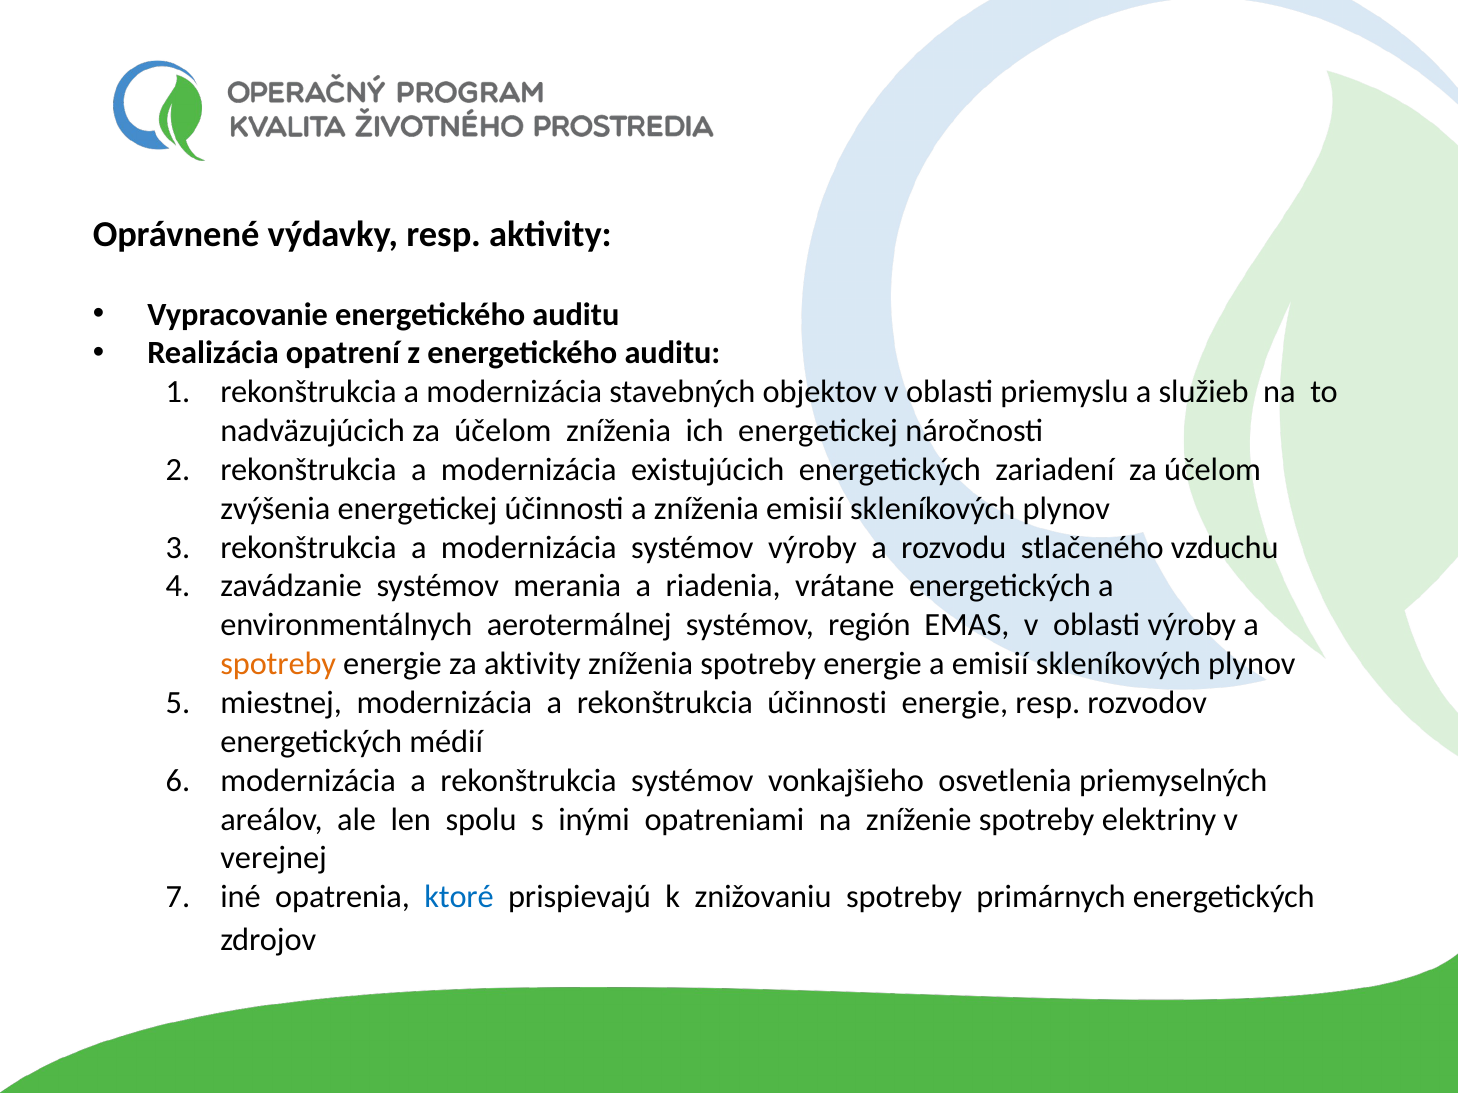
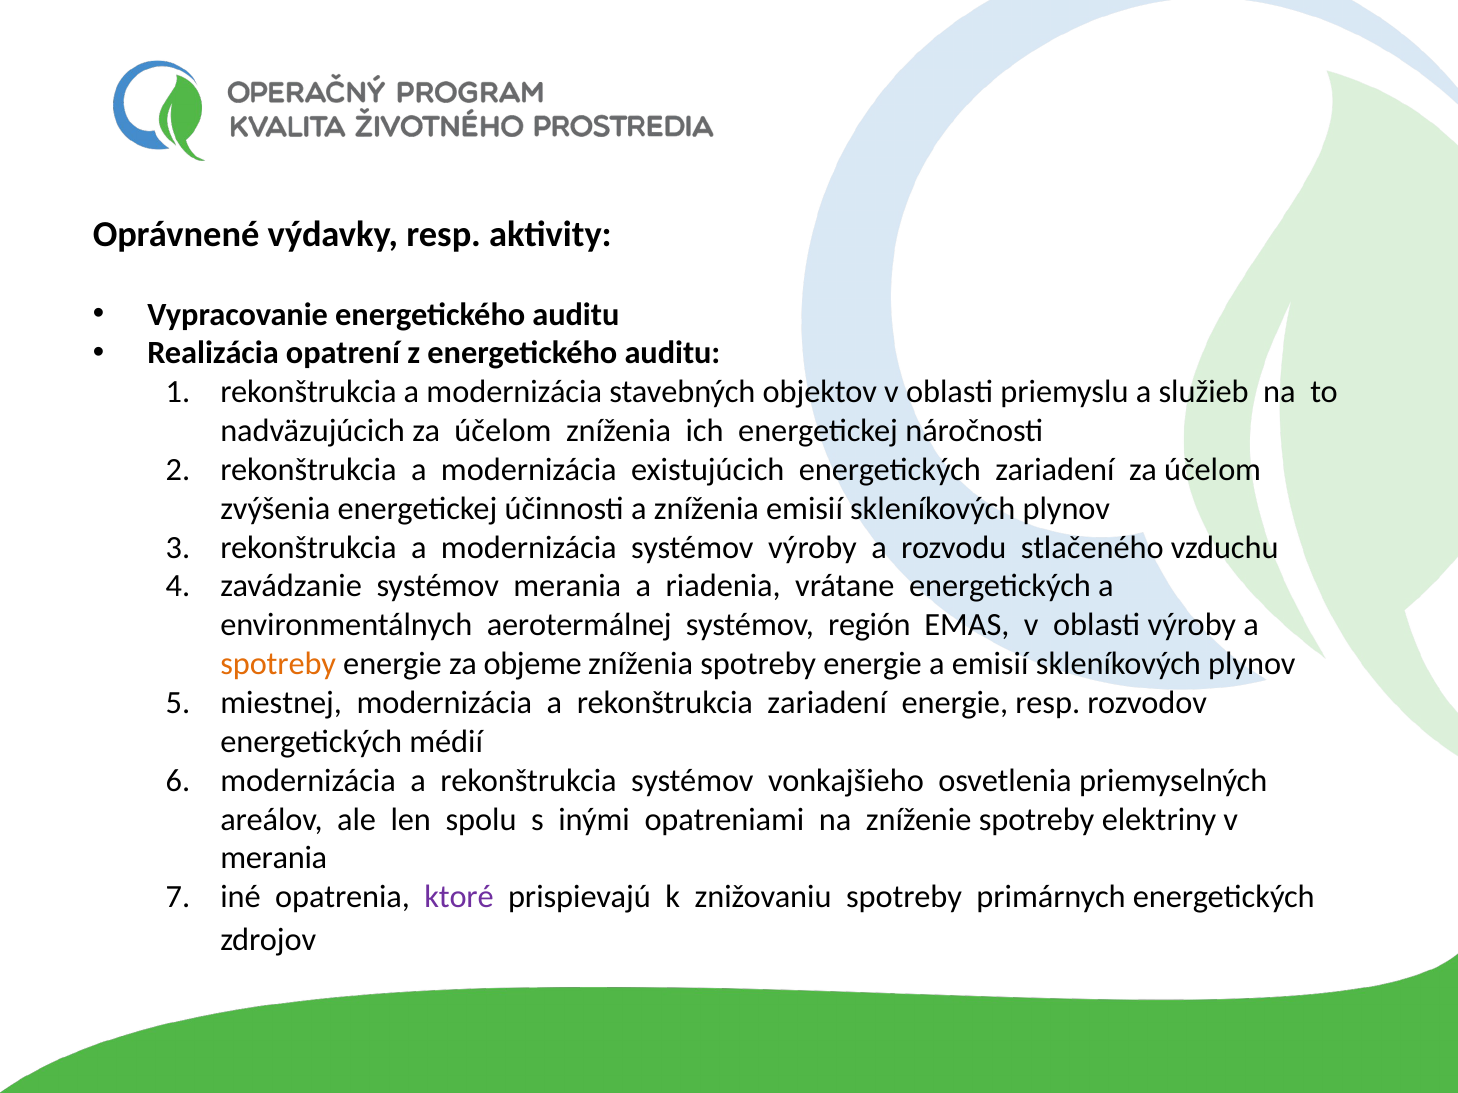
za aktivity: aktivity -> objeme
rekonštrukcia účinnosti: účinnosti -> zariadení
verejnej at (274, 859): verejnej -> merania
ktoré colour: blue -> purple
